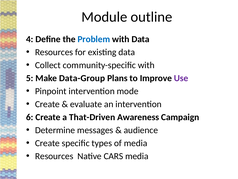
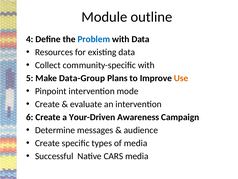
Use colour: purple -> orange
That-Driven: That-Driven -> Your-Driven
Resources at (54, 156): Resources -> Successful
